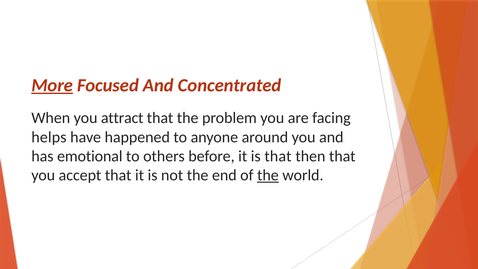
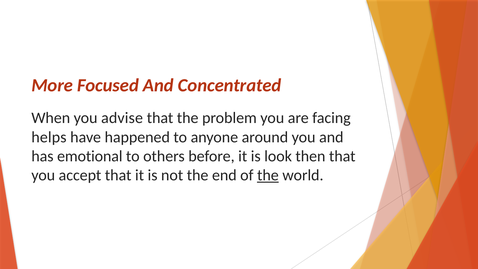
More underline: present -> none
attract: attract -> advise
is that: that -> look
